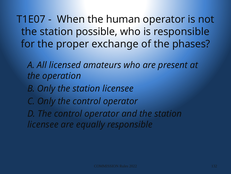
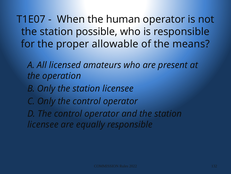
exchange: exchange -> allowable
phases: phases -> means
